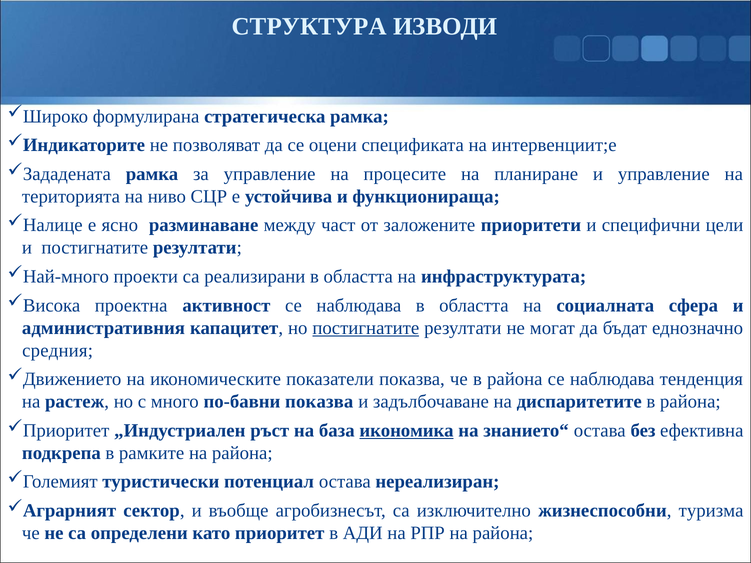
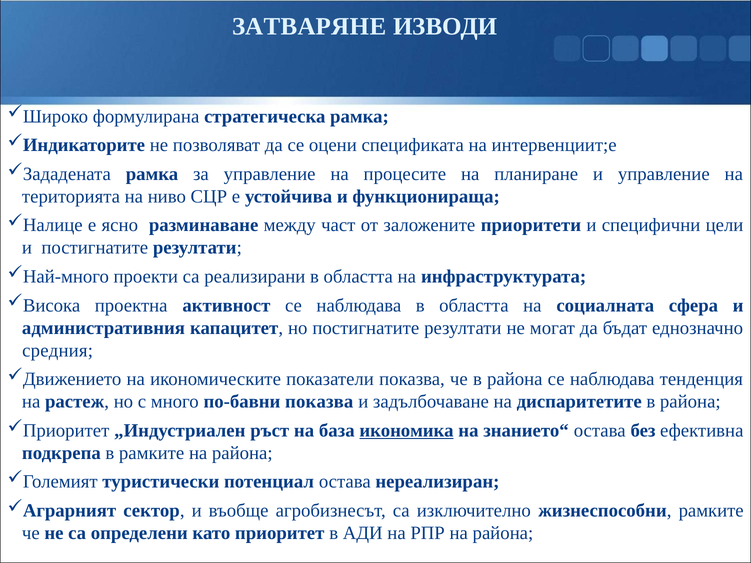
СТРУКТУРА: СТРУКТУРА -> ЗАТВАРЯНЕ
постигнатите at (366, 328) underline: present -> none
жизнеспособни туризма: туризма -> рамките
